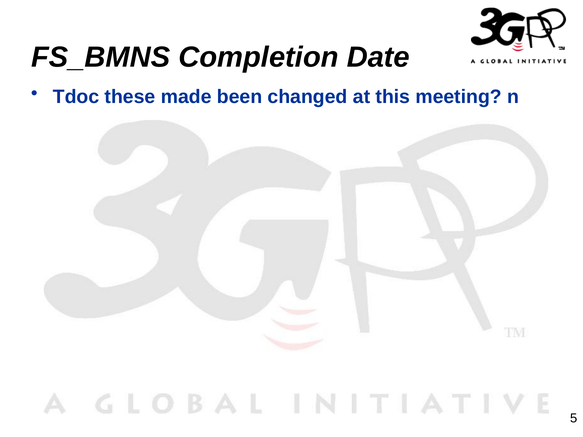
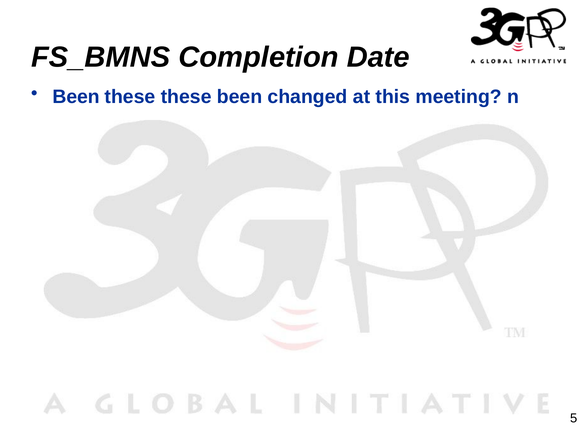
Tdoc at (76, 97): Tdoc -> Been
these made: made -> these
